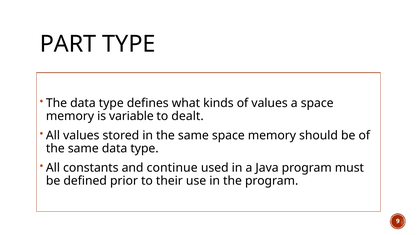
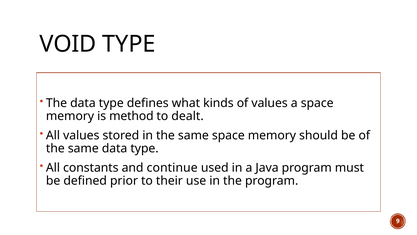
PART: PART -> VOID
variable: variable -> method
